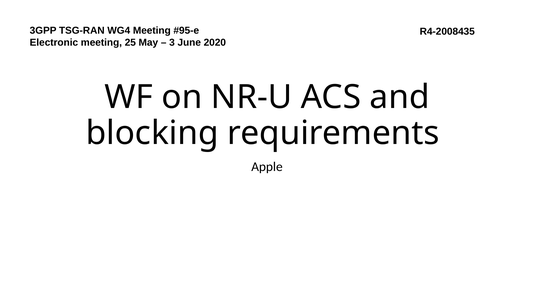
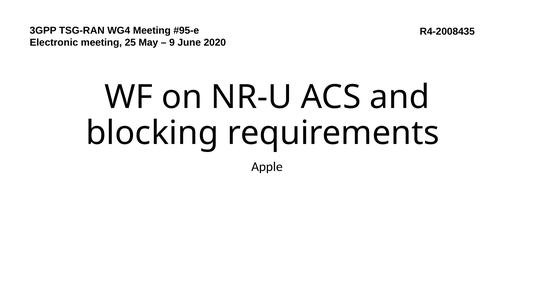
3: 3 -> 9
